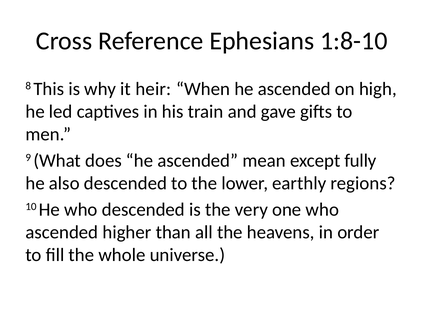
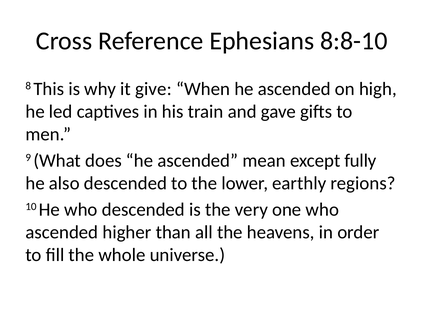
1:8-10: 1:8-10 -> 8:8-10
heir: heir -> give
